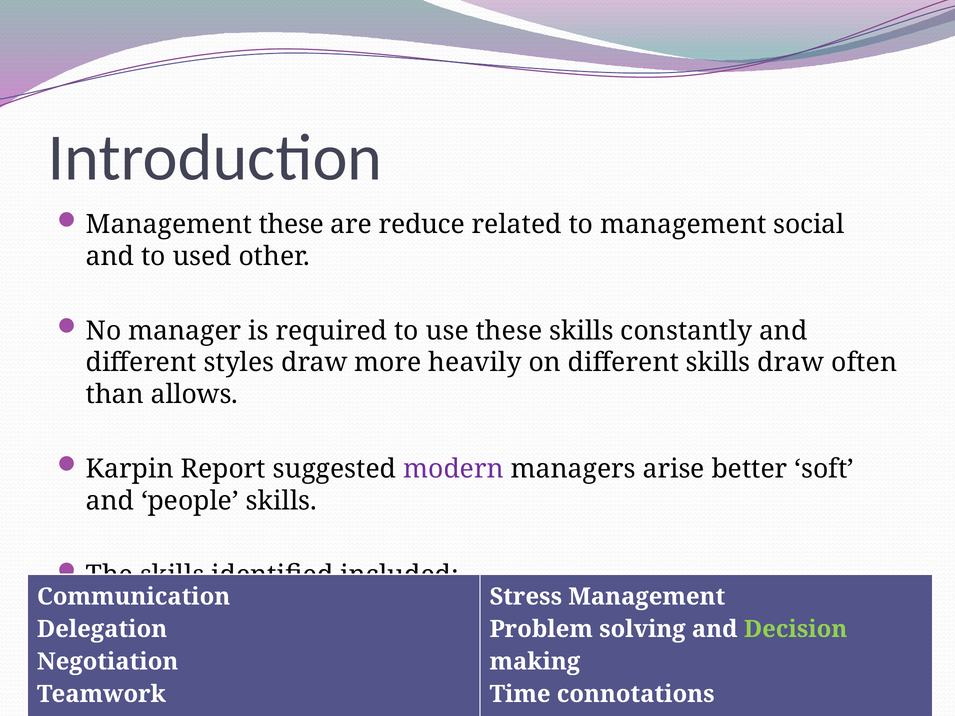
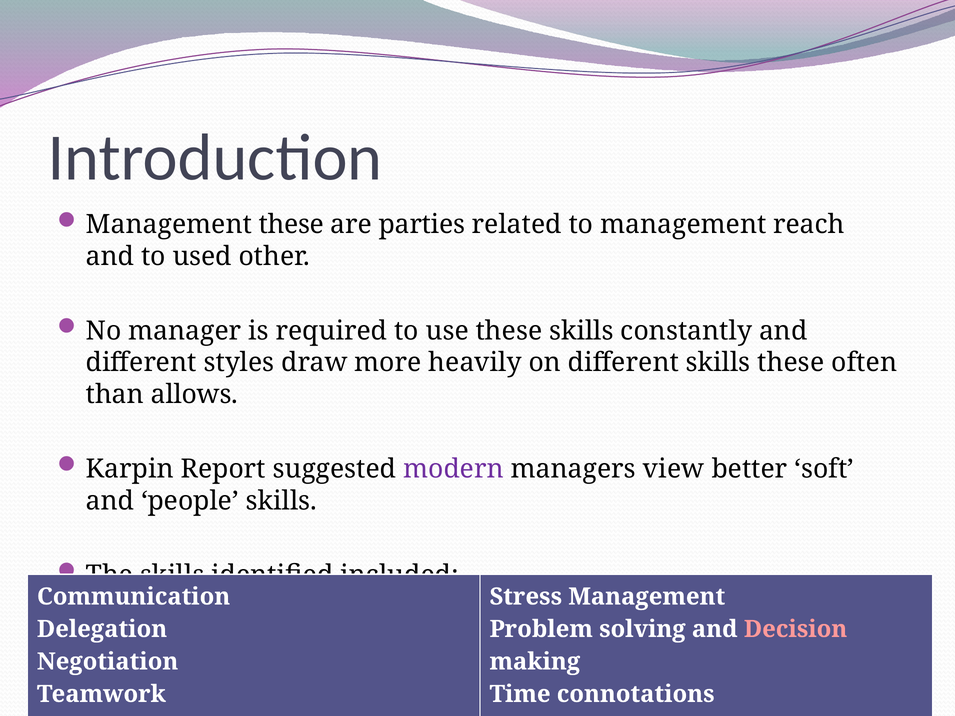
reduce: reduce -> parties
social: social -> reach
skills draw: draw -> these
arise: arise -> view
Decision colour: light green -> pink
